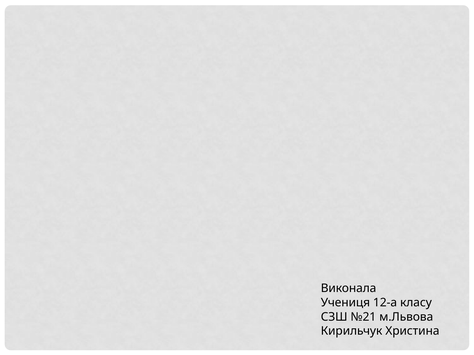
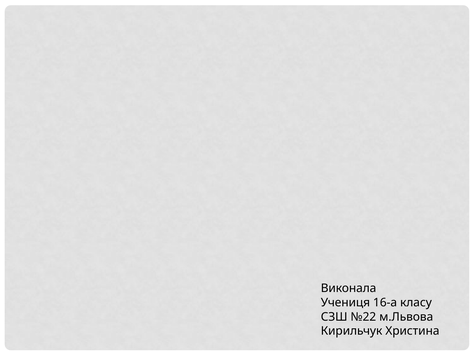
12-а: 12-а -> 16-а
№21: №21 -> №22
